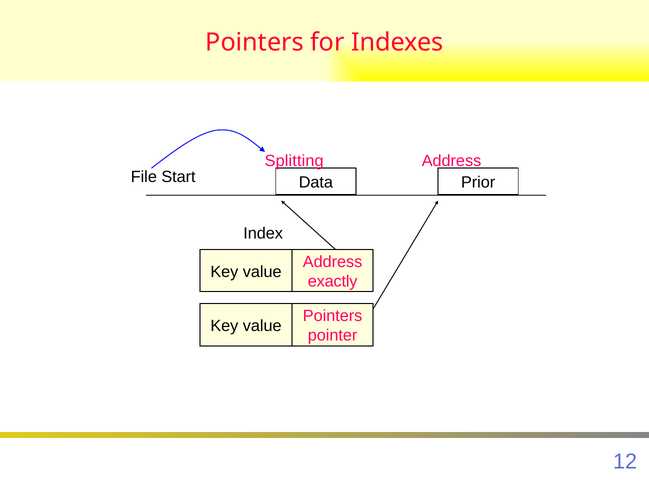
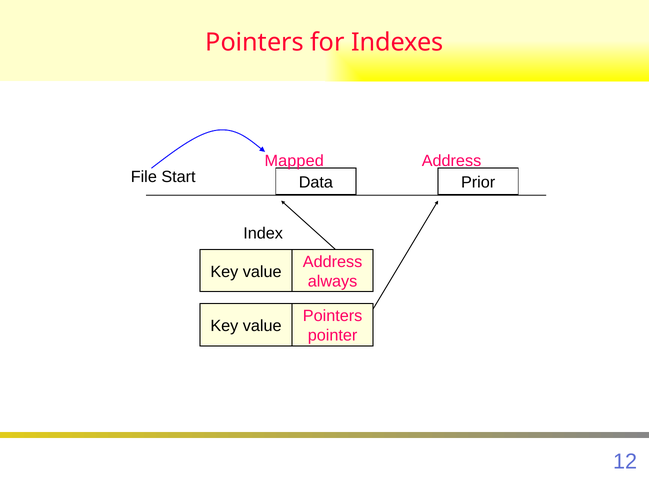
Splitting: Splitting -> Mapped
exactly: exactly -> always
